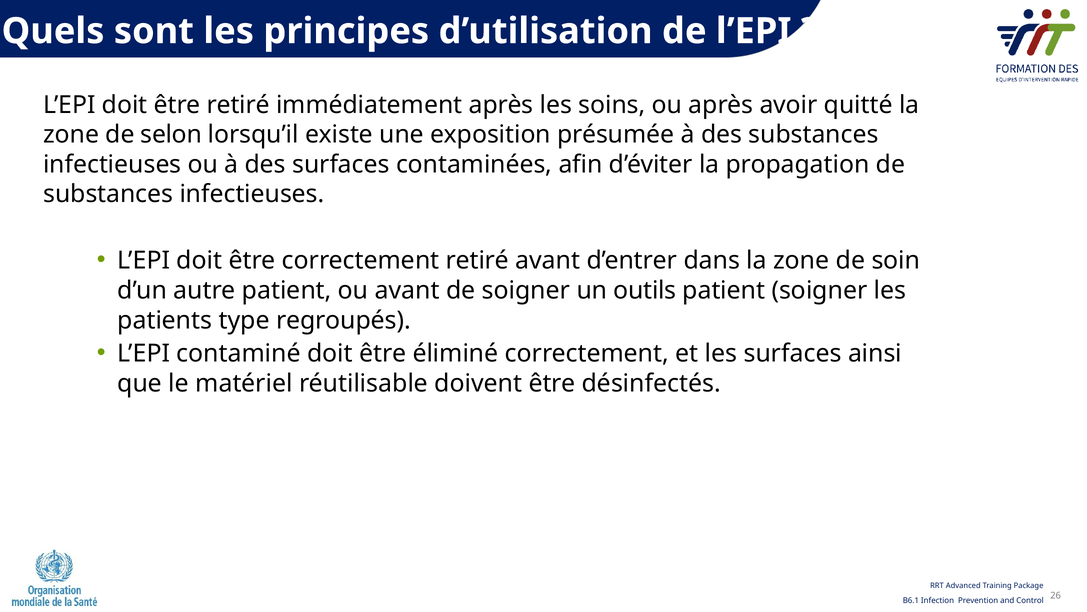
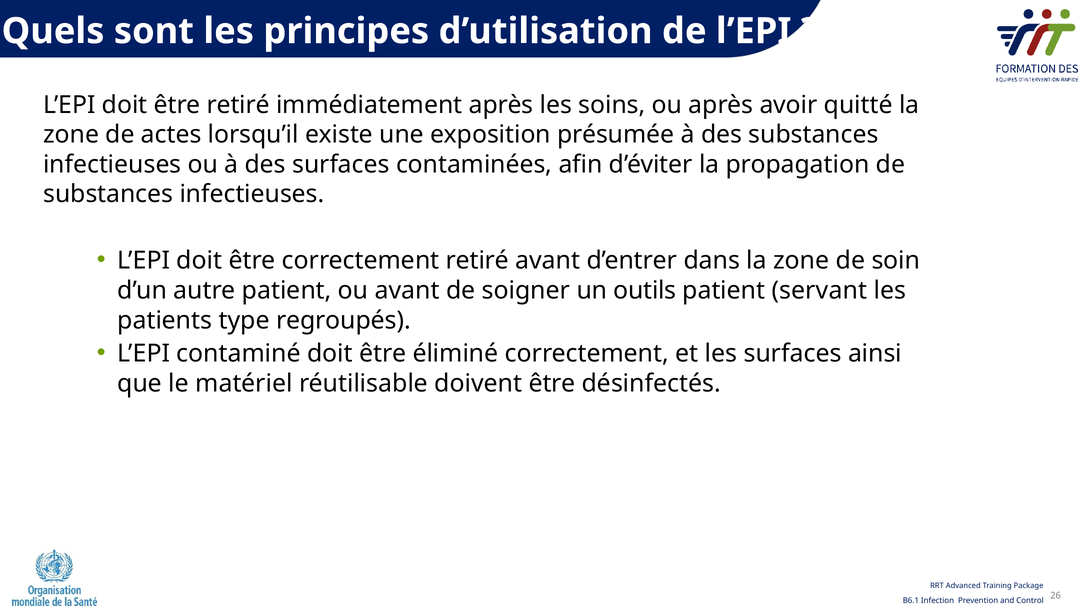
selon: selon -> actes
patient soigner: soigner -> servant
